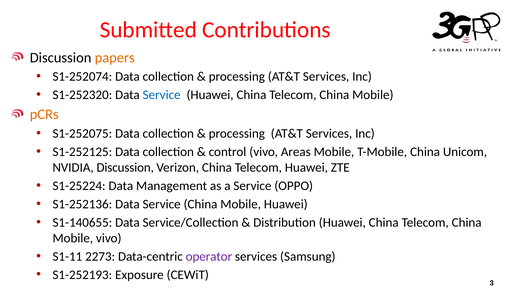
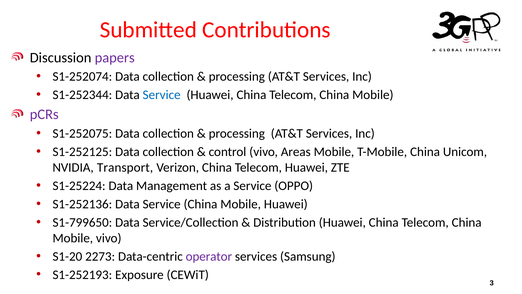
papers colour: orange -> purple
S1-252320: S1-252320 -> S1-252344
pCRs colour: orange -> purple
NVIDIA Discussion: Discussion -> Transport
S1-140655: S1-140655 -> S1-799650
S1-11: S1-11 -> S1-20
